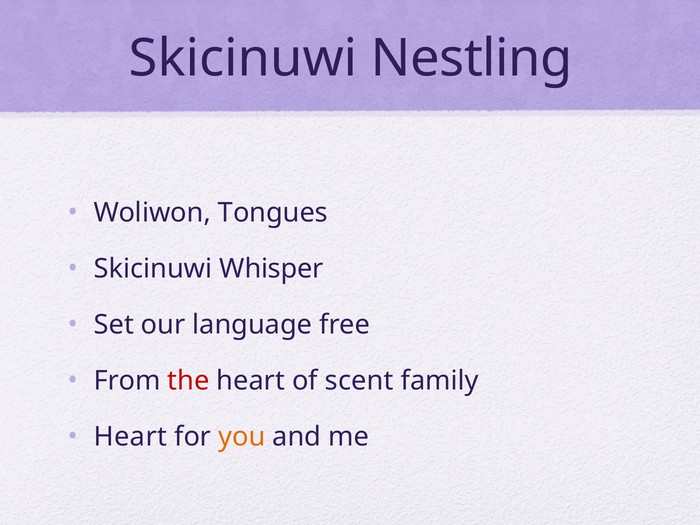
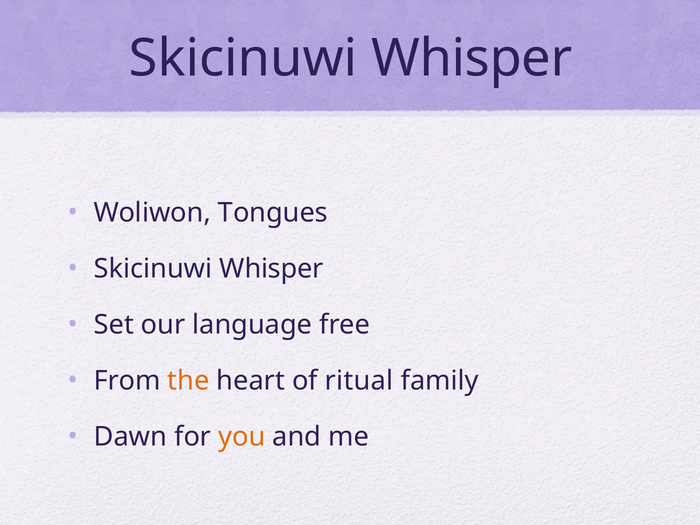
Nestling at (472, 58): Nestling -> Whisper
the colour: red -> orange
scent: scent -> ritual
Heart at (130, 437): Heart -> Dawn
